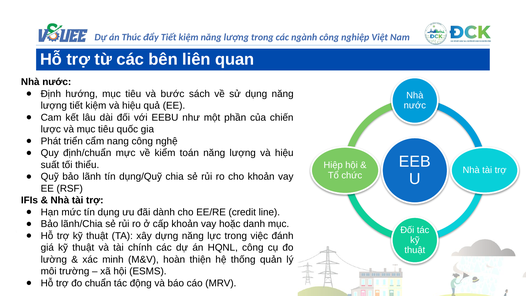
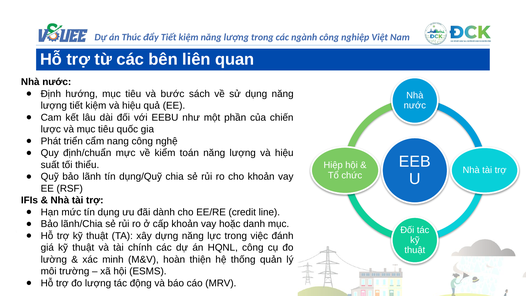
đo chuẩn: chuẩn -> lượng
